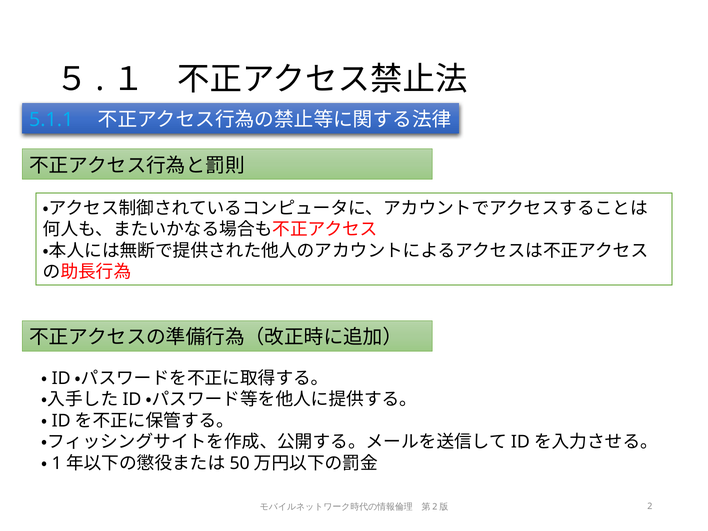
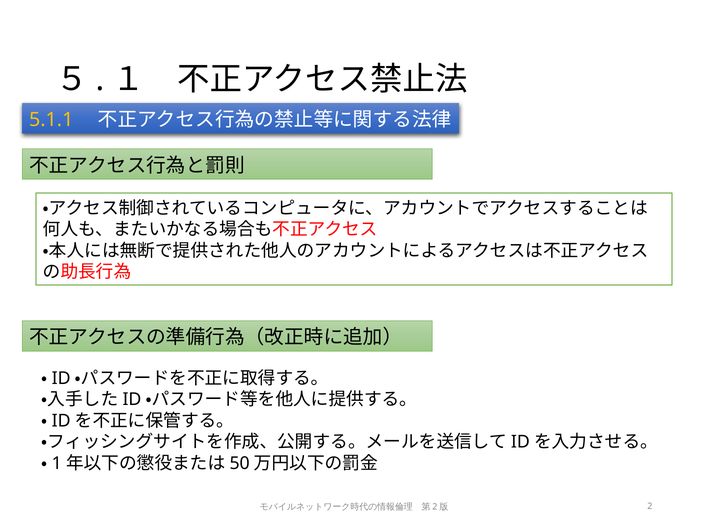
5.1.1 colour: light blue -> yellow
